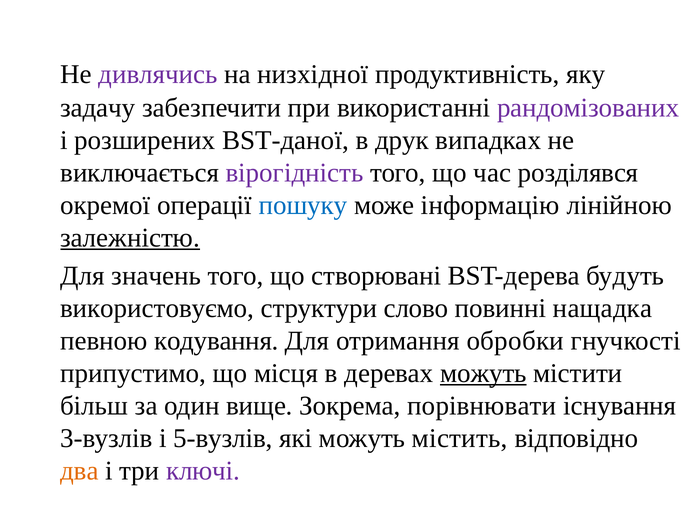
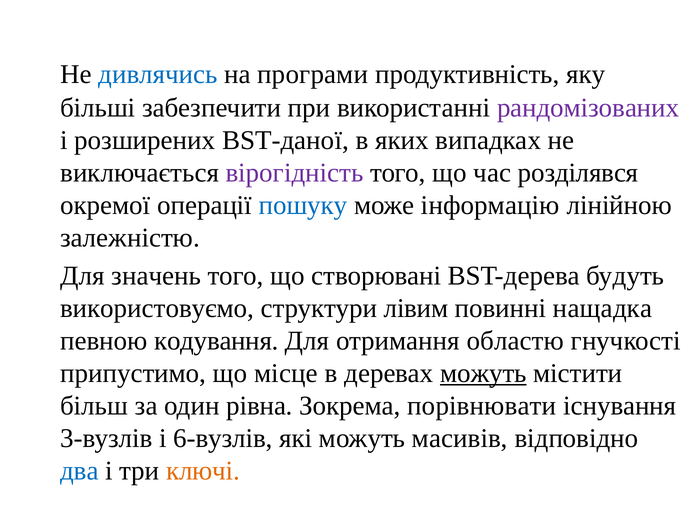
дивлячись colour: purple -> blue
низхідної: низхідної -> програми
задачу: задачу -> більші
друк: друк -> яких
залежністю underline: present -> none
слово: слово -> лівим
обробки: обробки -> областю
місця: місця -> місце
вище: вище -> рівна
5-вузлів: 5-вузлів -> 6-вузлів
містить: містить -> масивів
два colour: orange -> blue
ключі colour: purple -> orange
